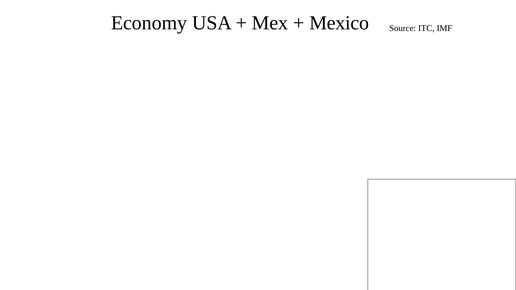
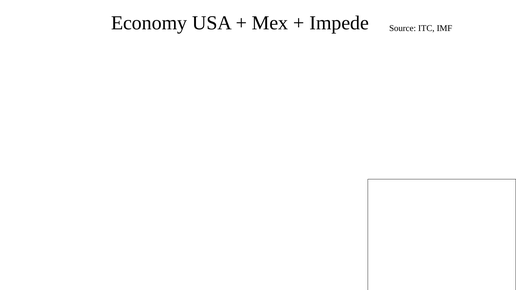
Mexico: Mexico -> Impede
